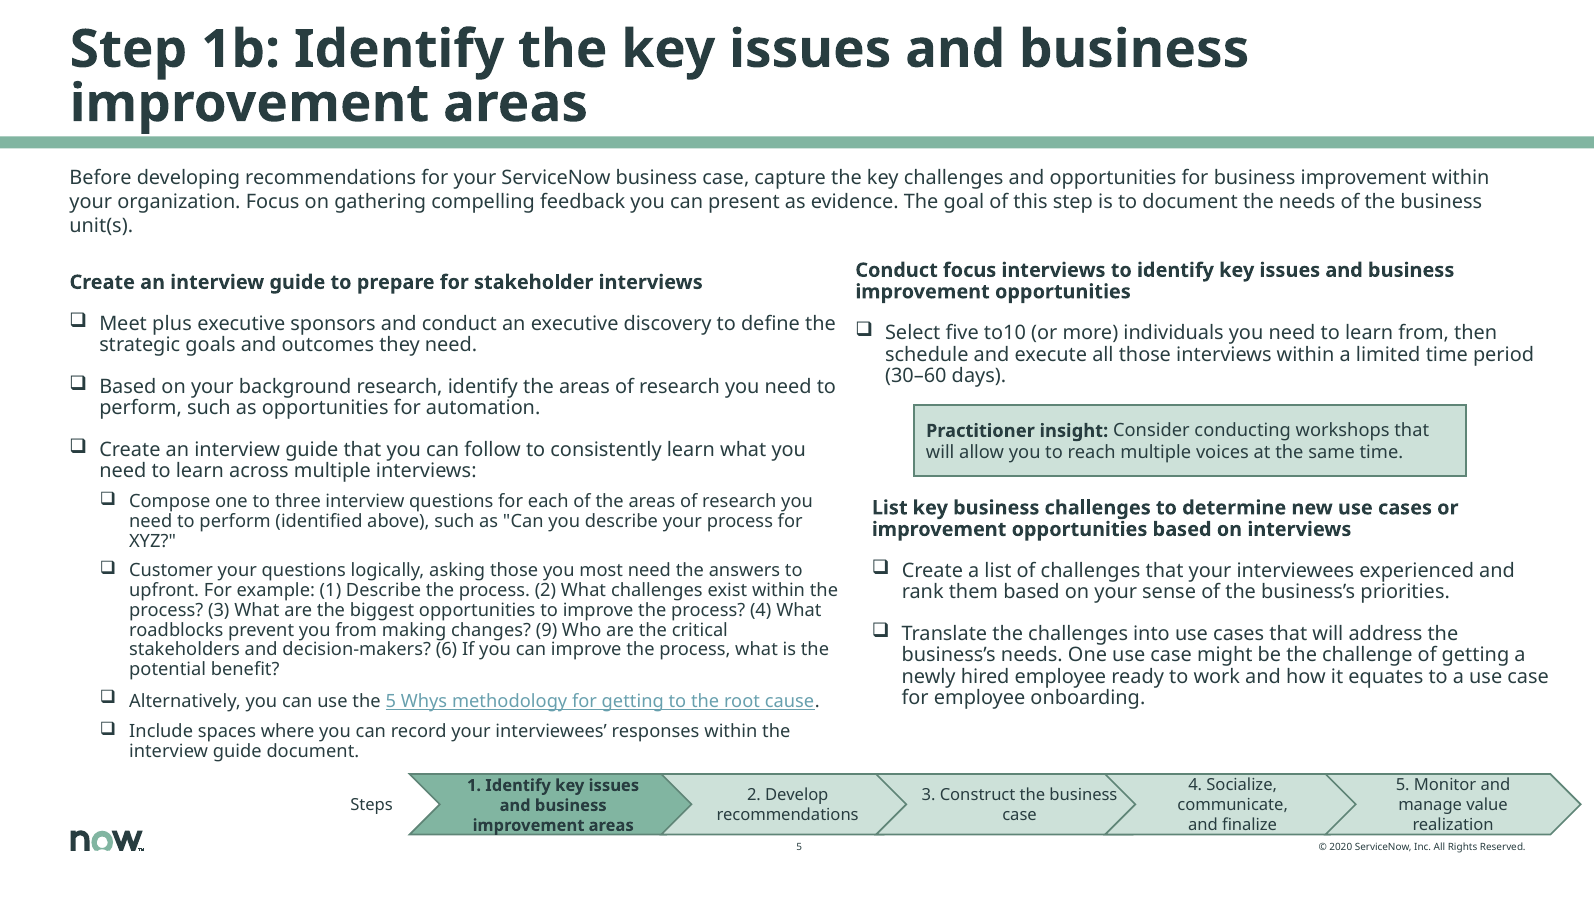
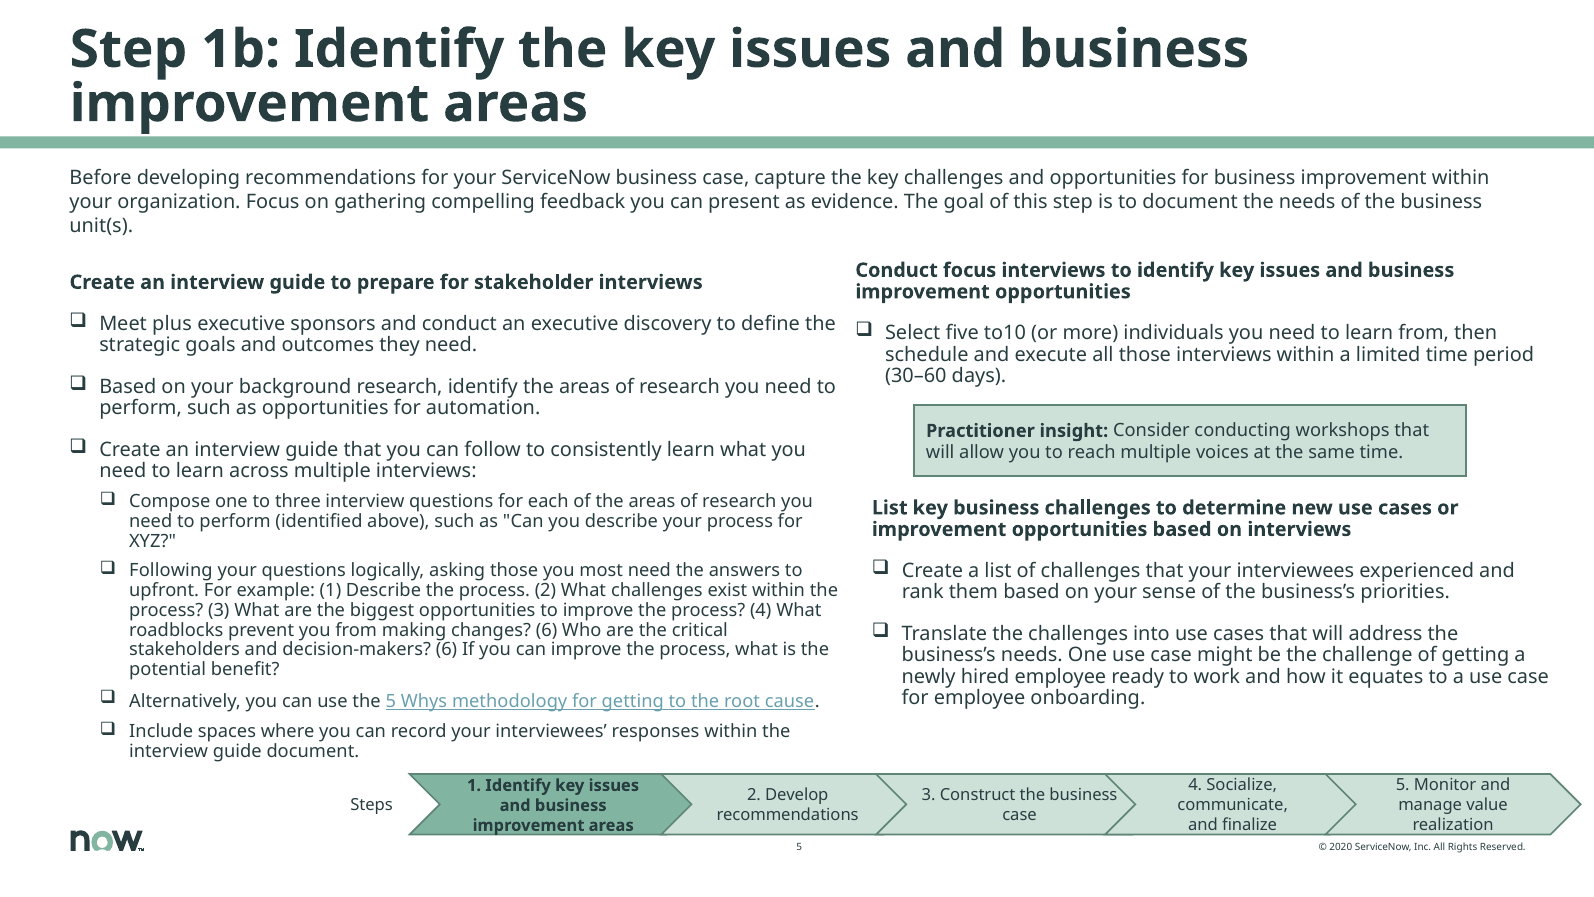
Customer: Customer -> Following
changes 9: 9 -> 6
